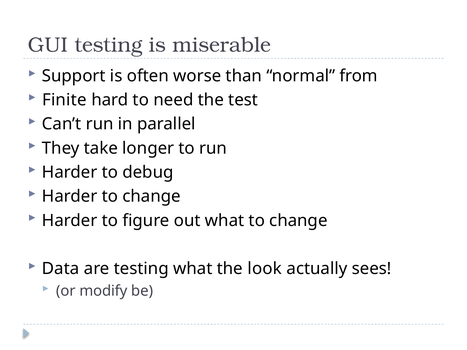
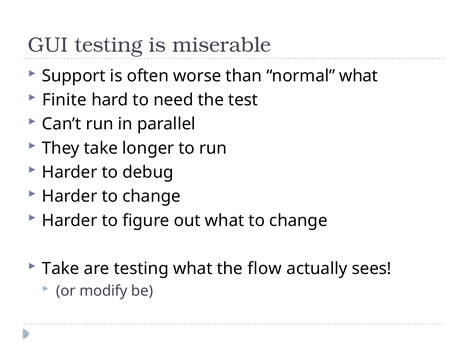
normal from: from -> what
Data at (61, 269): Data -> Take
look: look -> flow
